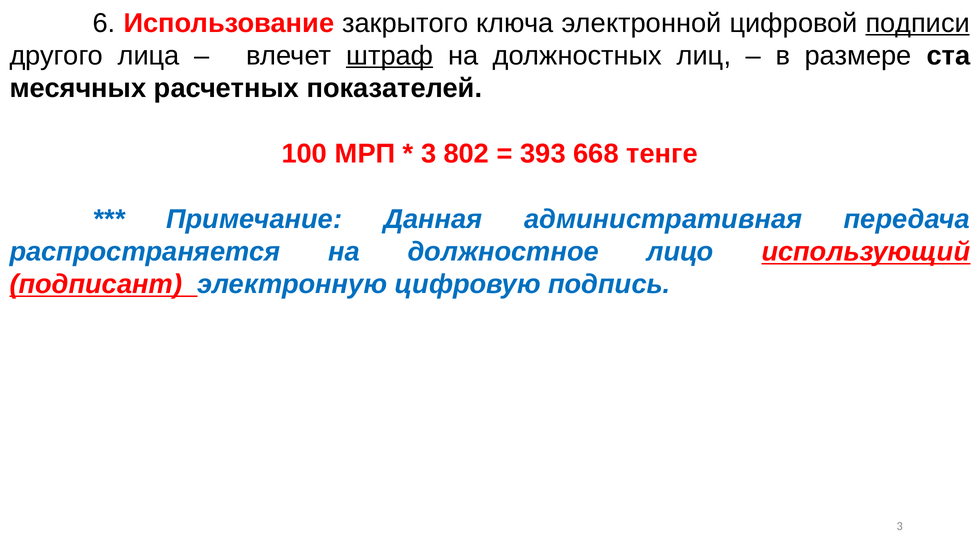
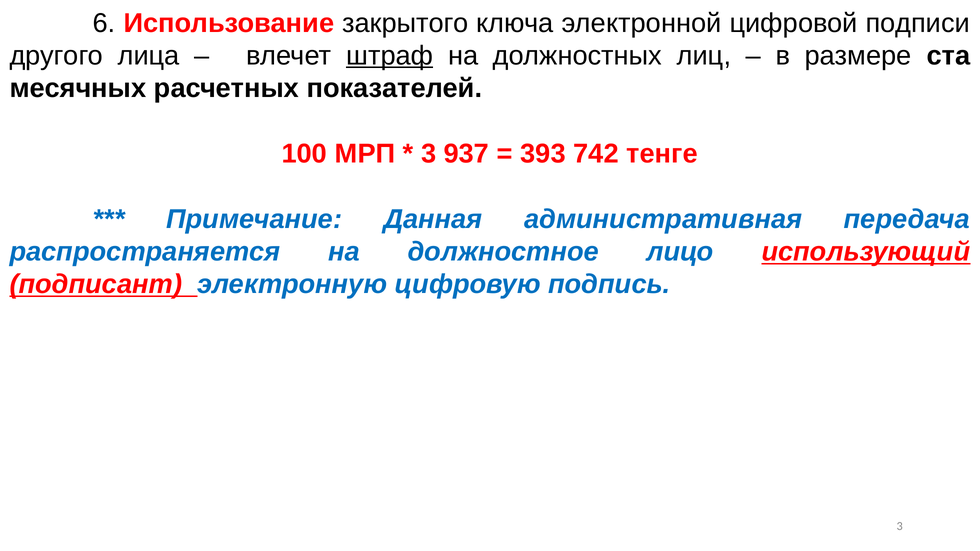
подписи underline: present -> none
802: 802 -> 937
668: 668 -> 742
